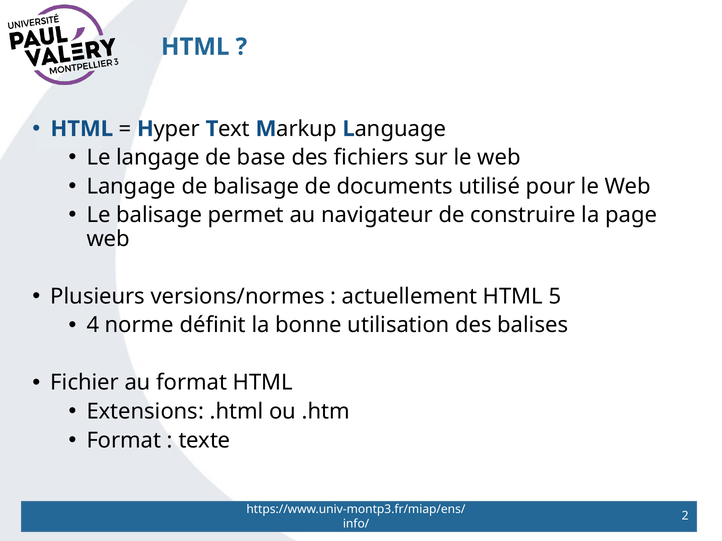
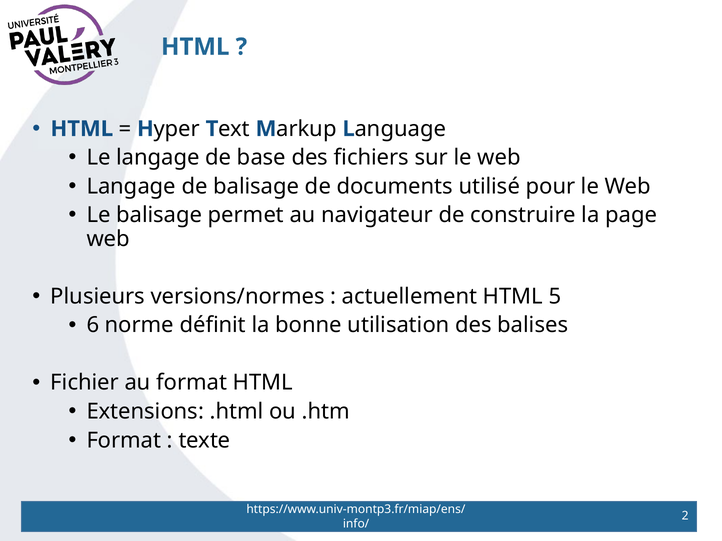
4: 4 -> 6
